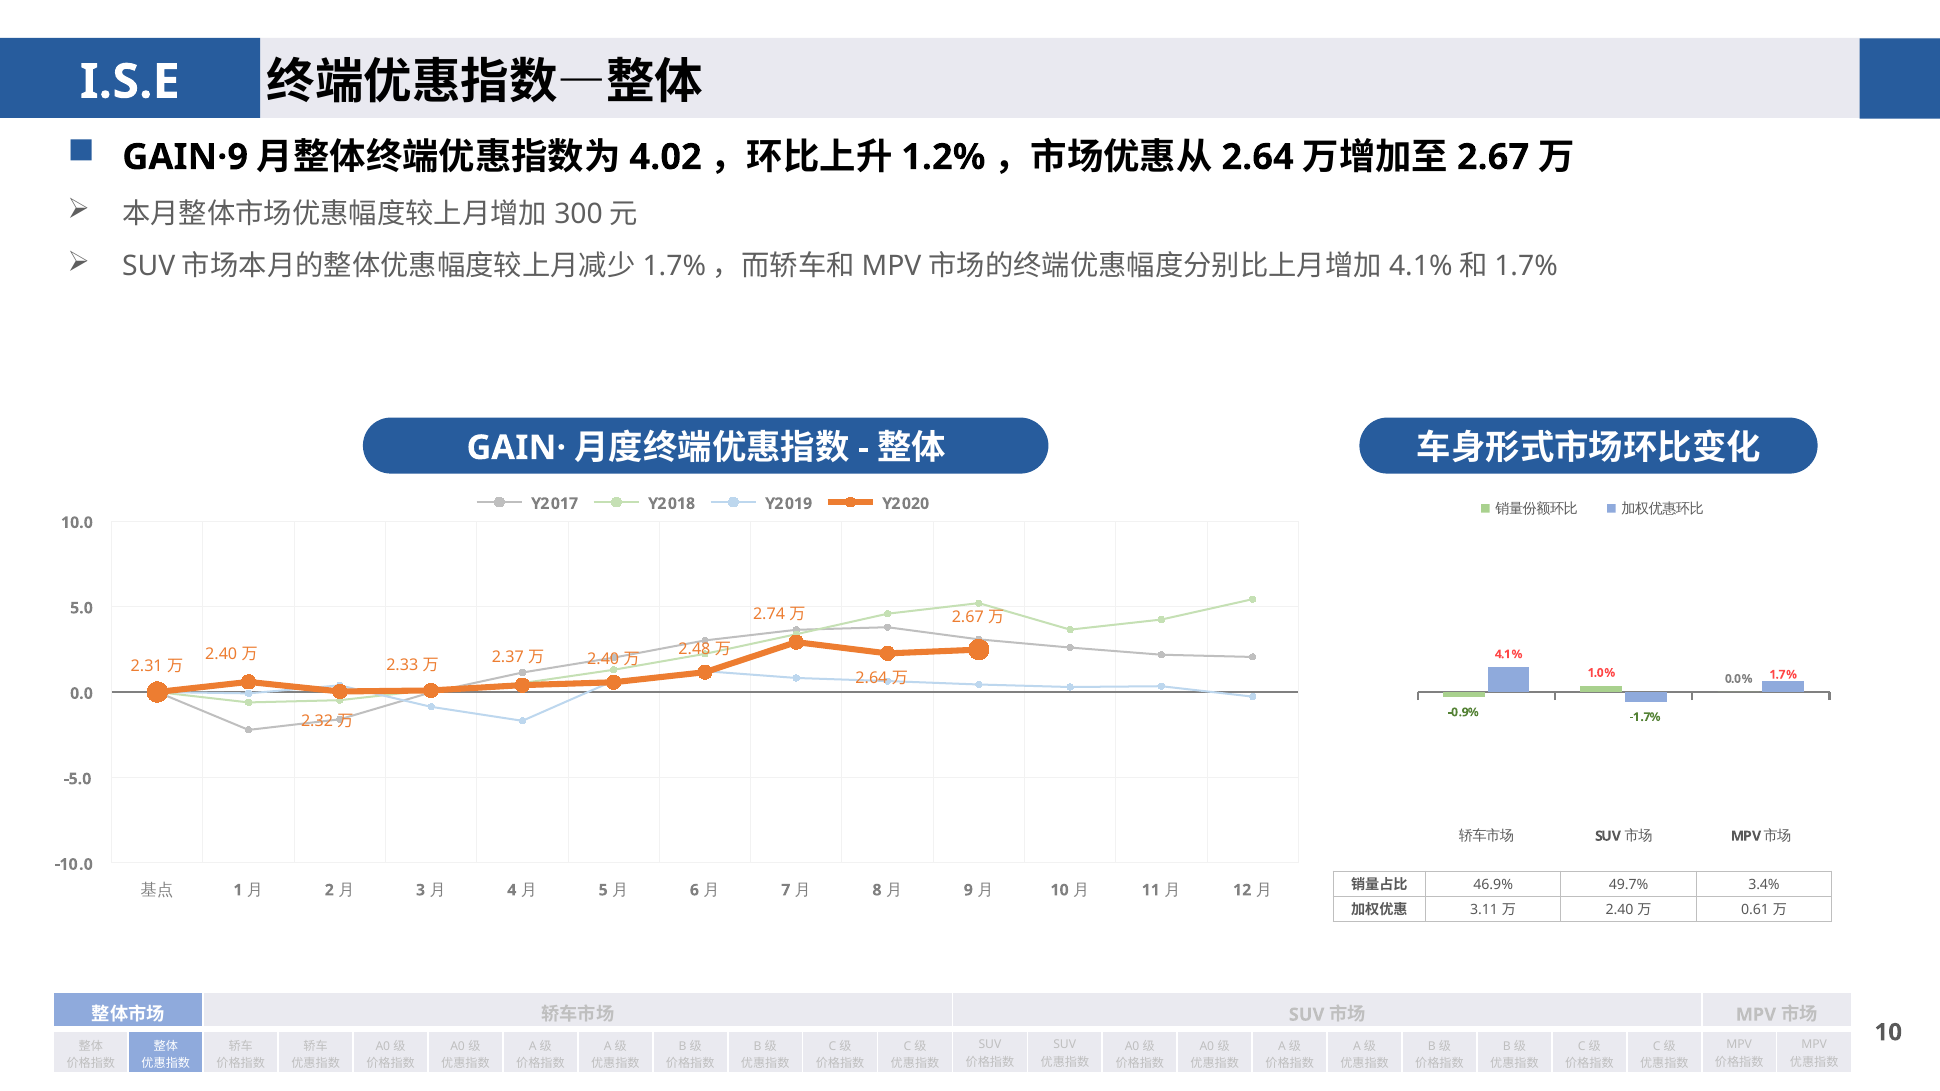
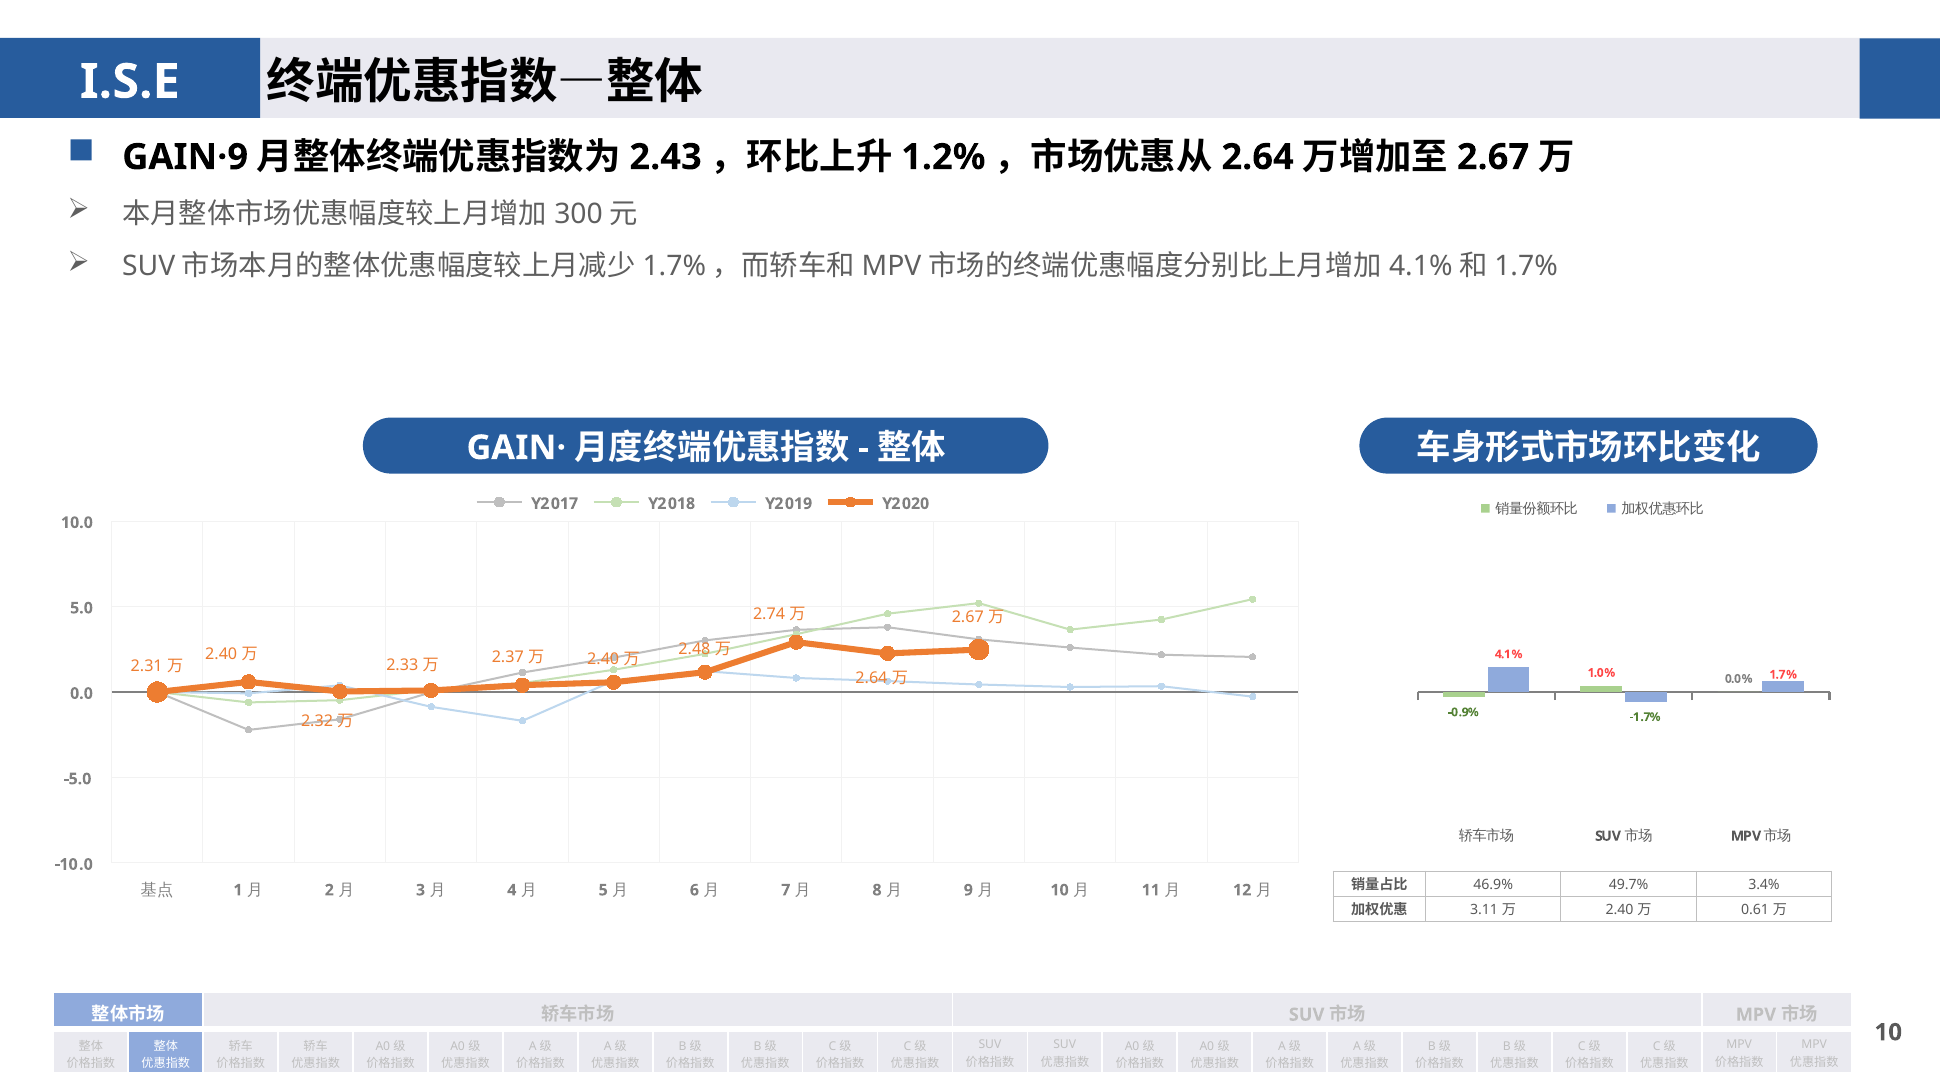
4.02: 4.02 -> 2.43
